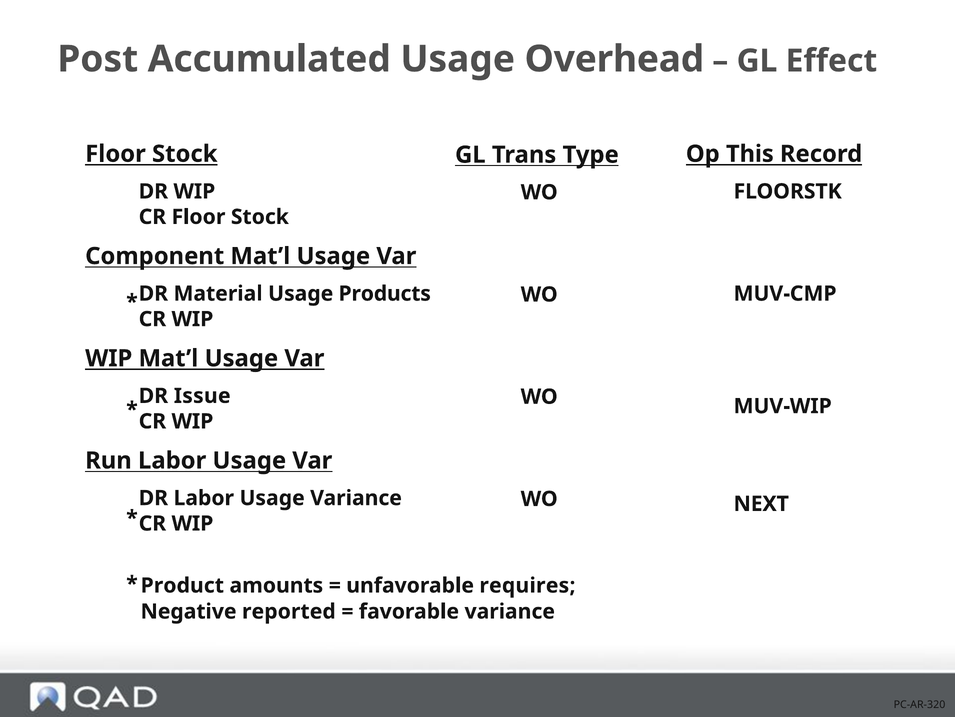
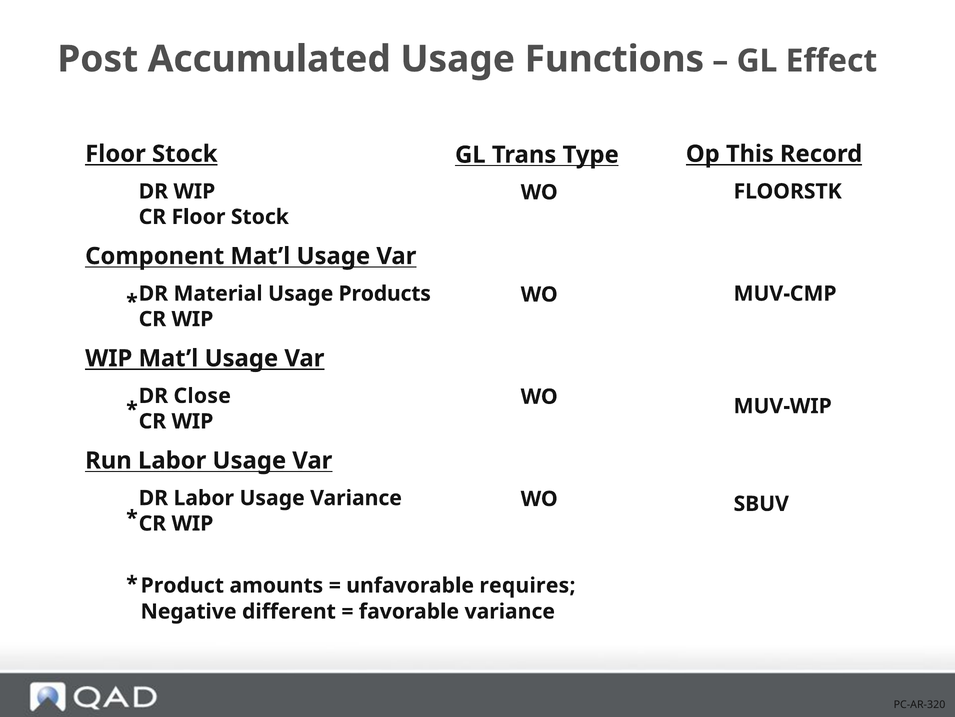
Overhead: Overhead -> Functions
Issue: Issue -> Close
NEXT: NEXT -> SBUV
reported: reported -> different
